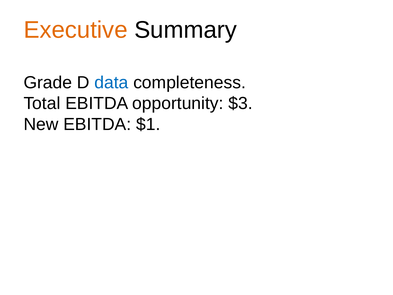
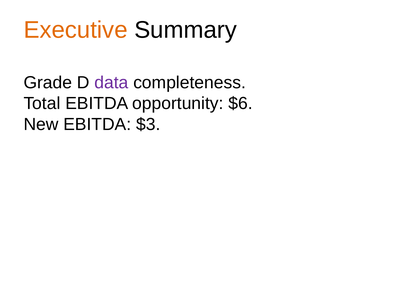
data colour: blue -> purple
$3: $3 -> $6
$1: $1 -> $3
